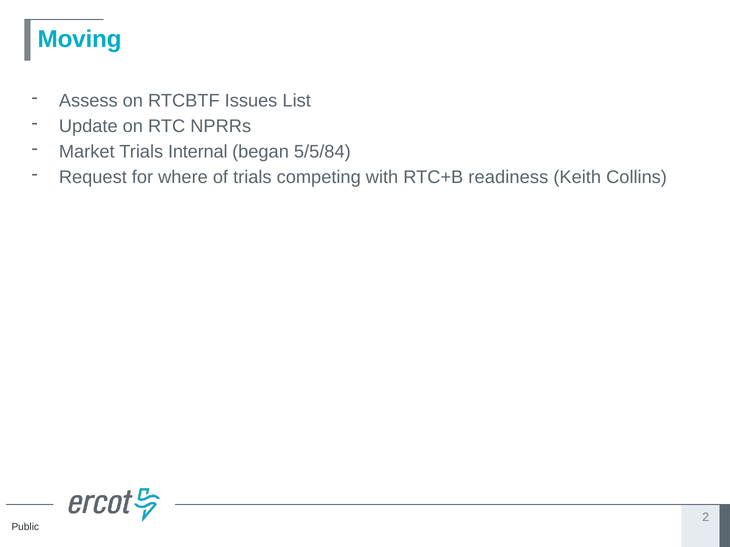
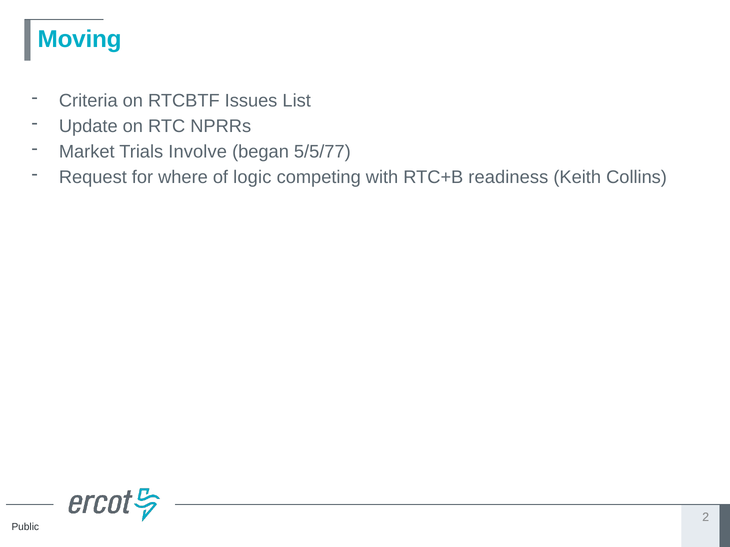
Assess: Assess -> Criteria
Internal: Internal -> Involve
5/5/84: 5/5/84 -> 5/5/77
of trials: trials -> logic
